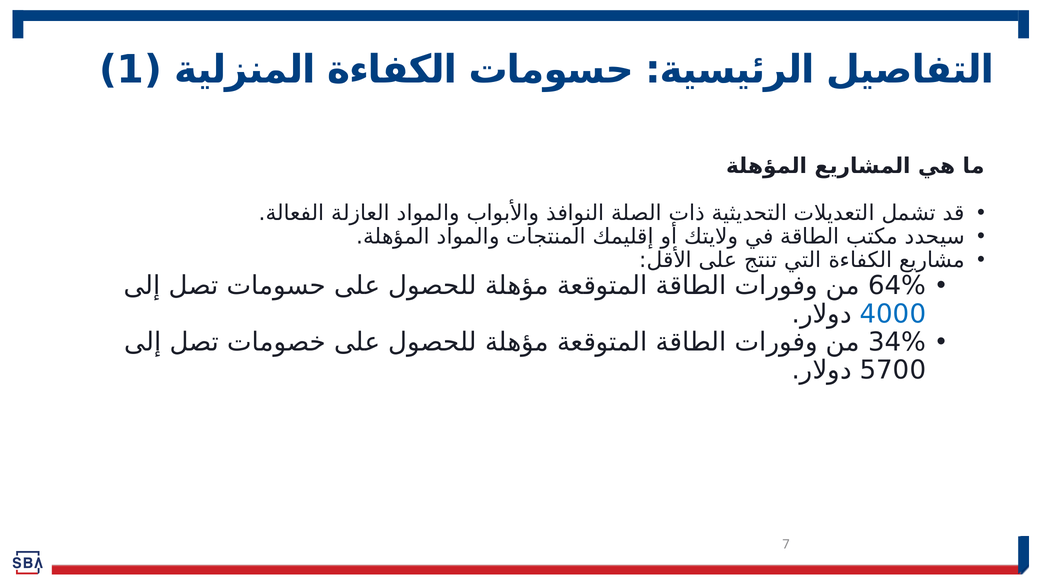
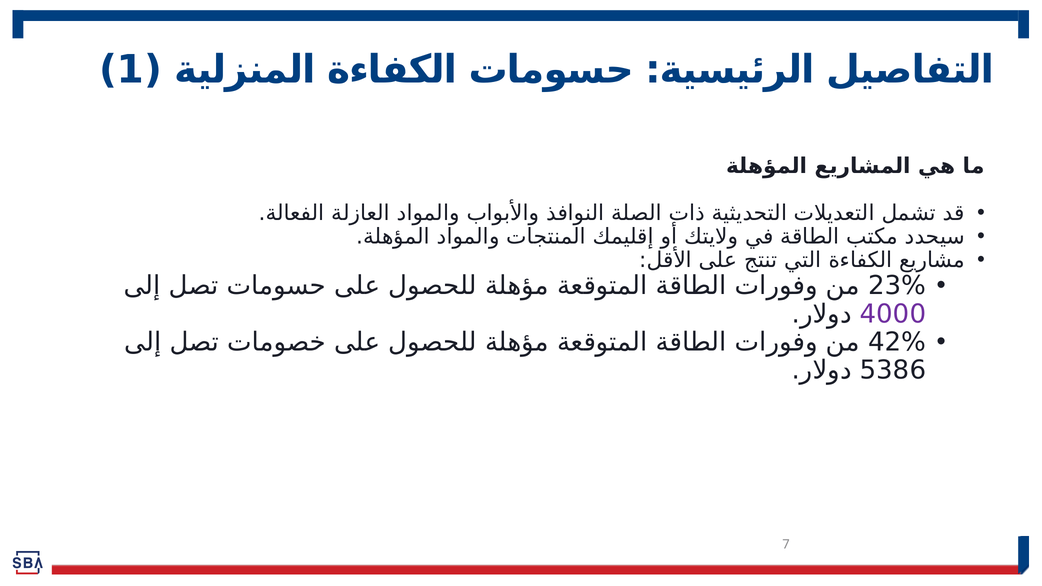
64%: 64% -> 23%
4000 colour: blue -> purple
34%: 34% -> 42%
5700: 5700 -> 5386
